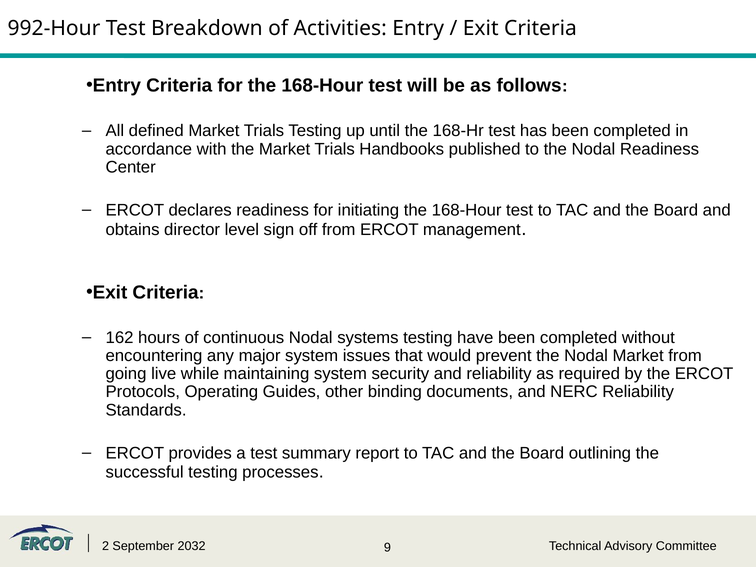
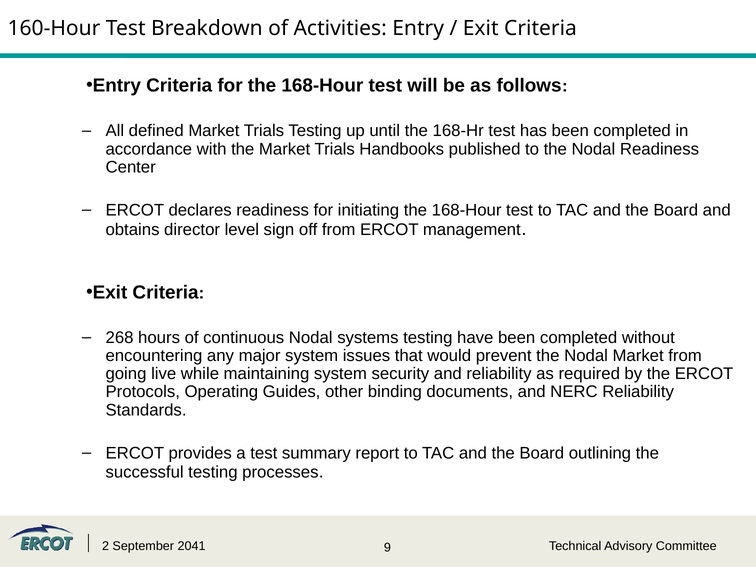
992-Hour: 992-Hour -> 160-Hour
162: 162 -> 268
2032: 2032 -> 2041
